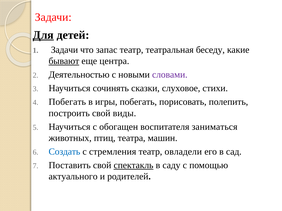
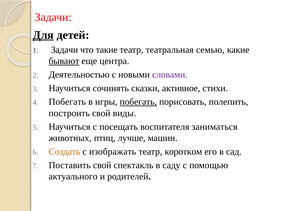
запас: запас -> такие
беседу: беседу -> семью
слуховое: слуховое -> активное
побегать at (138, 102) underline: none -> present
обогащен: обогащен -> посещать
театра: театра -> лучше
Создать colour: blue -> orange
стремления: стремления -> изображать
овладели: овладели -> коротком
спектакль underline: present -> none
